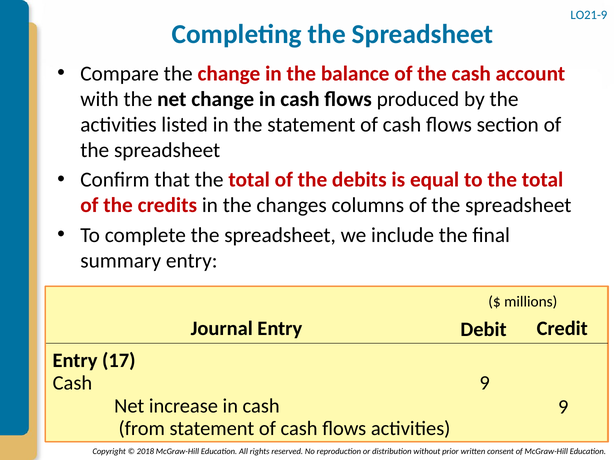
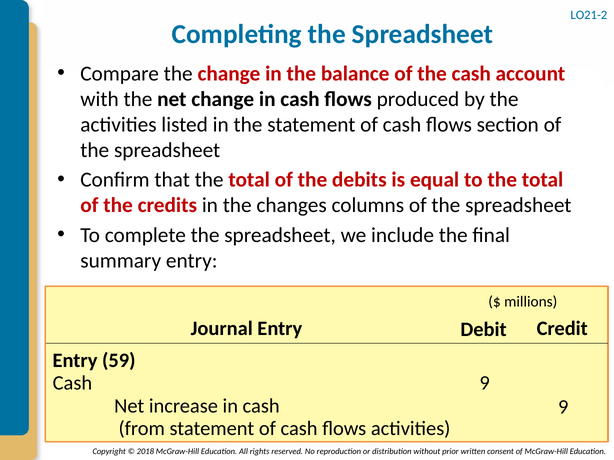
LO21-9: LO21-9 -> LO21-2
17: 17 -> 59
